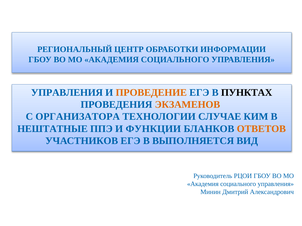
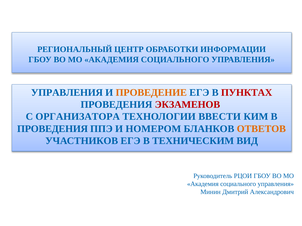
ПУНКТАХ colour: black -> red
ЭКЗАМЕНОВ colour: orange -> red
СЛУЧАЕ: СЛУЧАЕ -> ВВЕСТИ
НЕШТАТНЫЕ at (52, 129): НЕШТАТНЫЕ -> ПРОВЕДЕНИЯ
ФУНКЦИИ: ФУНКЦИИ -> НОМЕРОМ
ВЫПОЛНЯЕТСЯ: ВЫПОЛНЯЕТСЯ -> ТЕХНИЧЕСКИМ
